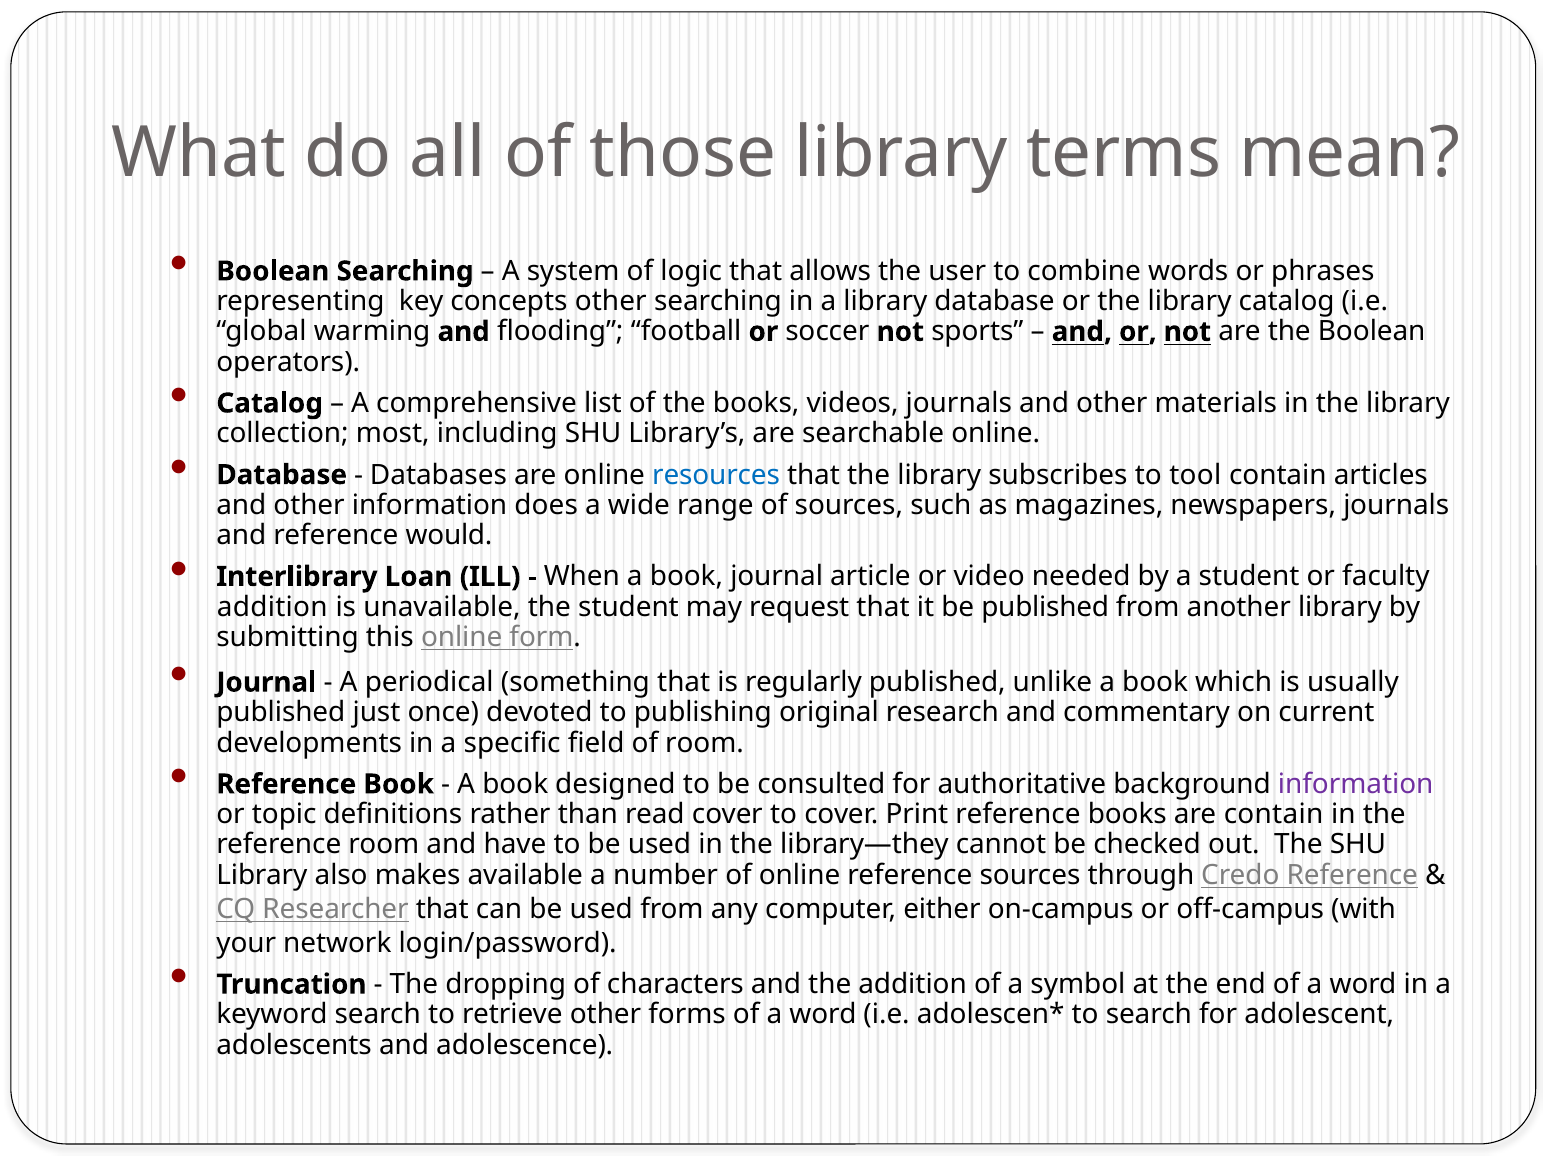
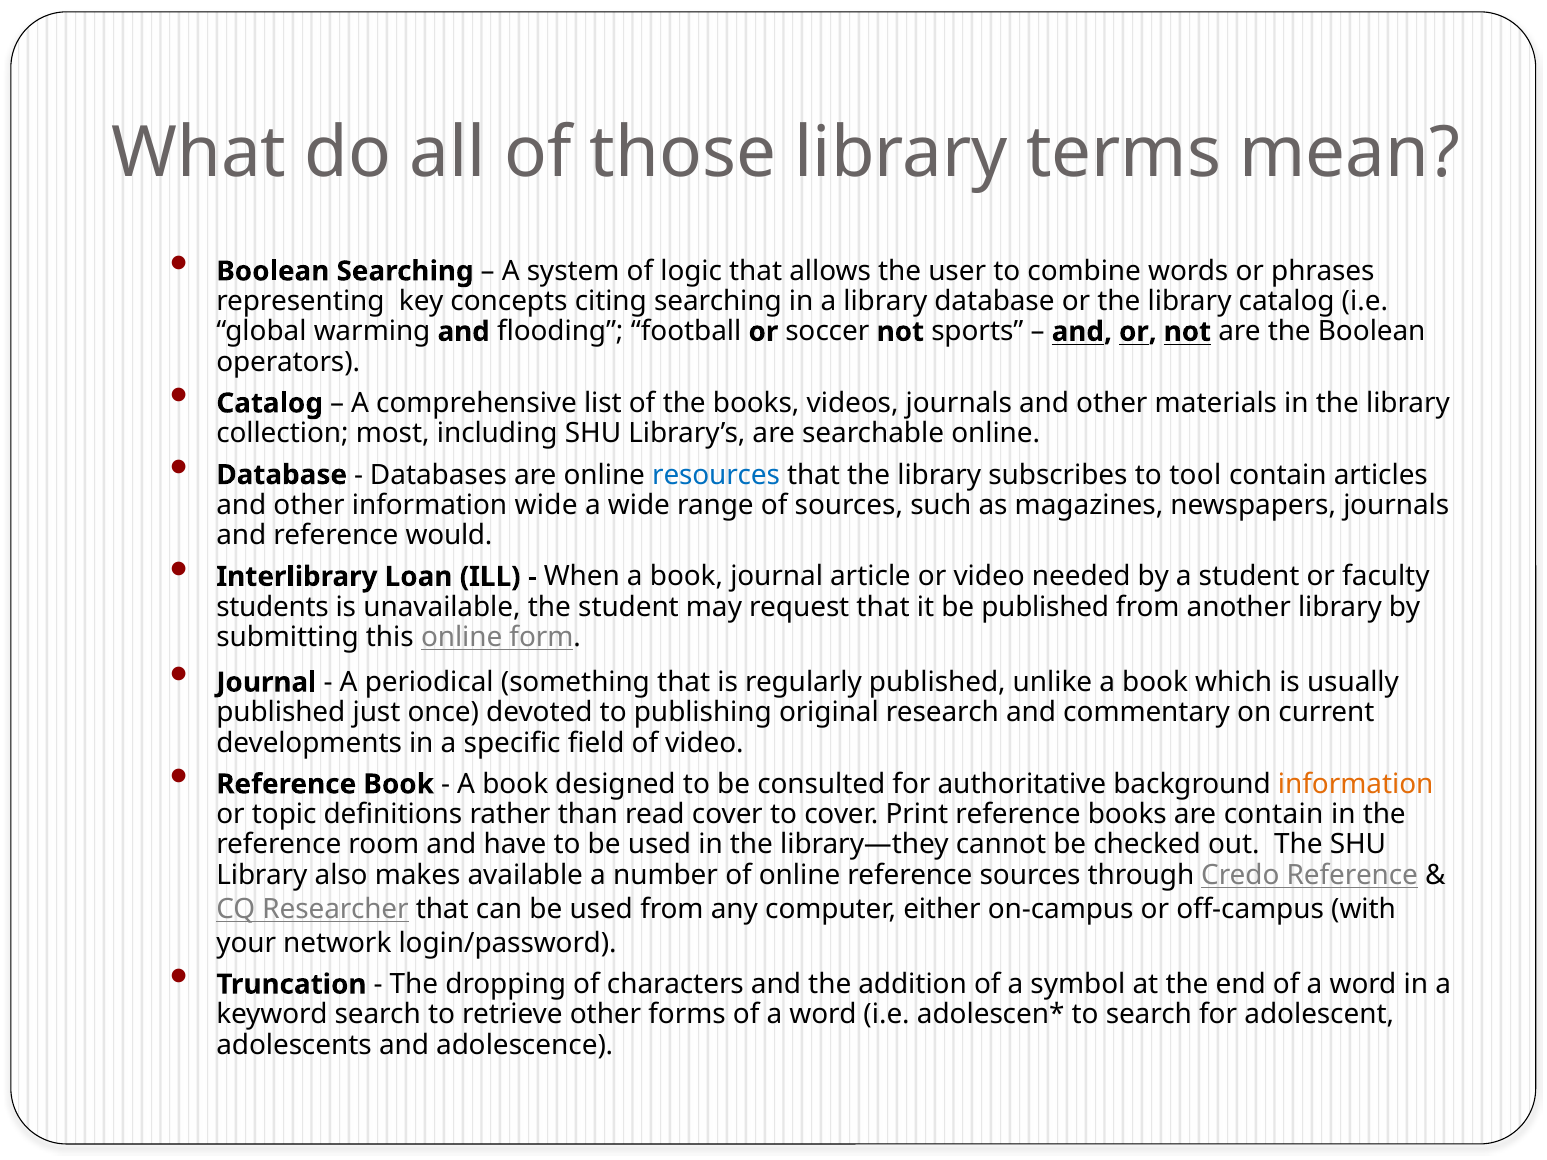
concepts other: other -> citing
information does: does -> wide
addition at (272, 607): addition -> students
of room: room -> video
information at (1356, 784) colour: purple -> orange
